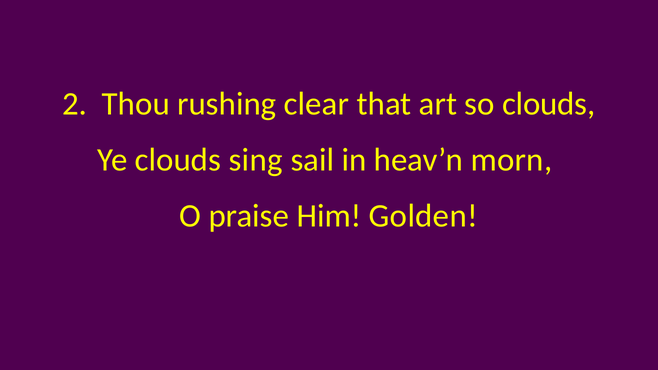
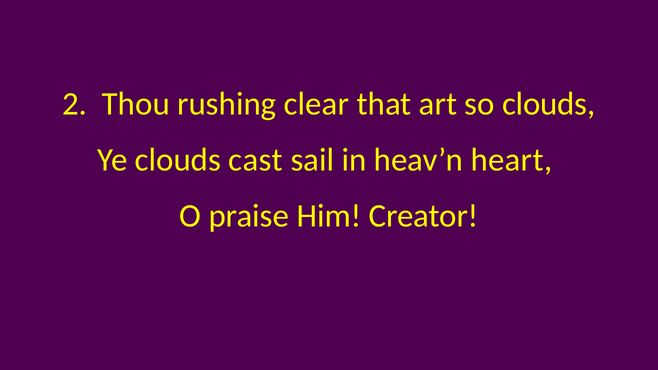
sing: sing -> cast
morn: morn -> heart
Golden: Golden -> Creator
